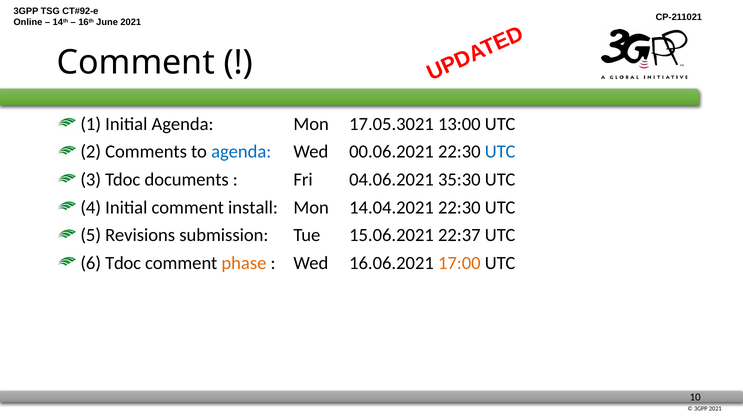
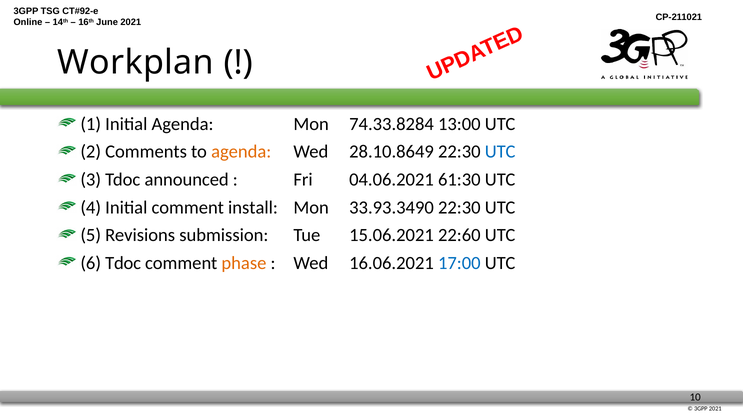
Comment at (136, 62): Comment -> Workplan
17.05.3021: 17.05.3021 -> 74.33.8284
agenda at (241, 152) colour: blue -> orange
00.06.2021: 00.06.2021 -> 28.10.8649
documents: documents -> announced
35:30: 35:30 -> 61:30
14.04.2021: 14.04.2021 -> 33.93.3490
22:37: 22:37 -> 22:60
17:00 colour: orange -> blue
